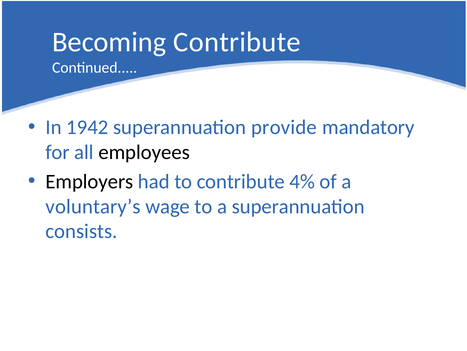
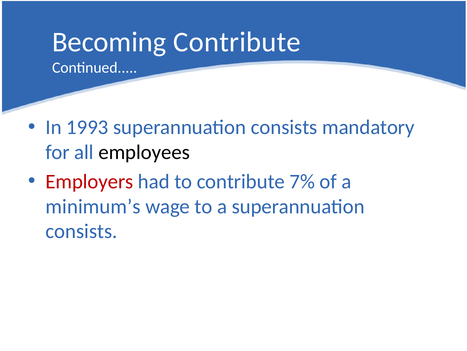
1942: 1942 -> 1993
provide at (284, 127): provide -> consists
Employers colour: black -> red
4%: 4% -> 7%
voluntary’s: voluntary’s -> minimum’s
